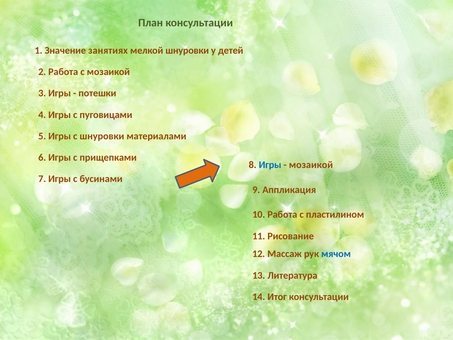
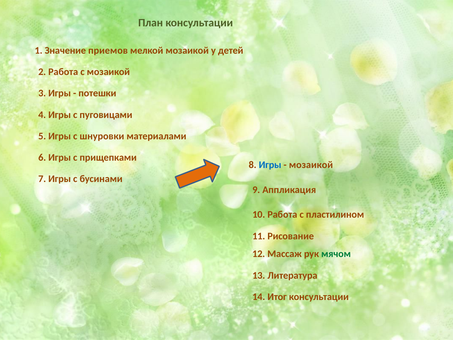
занятиях: занятиях -> приемов
мелкой шнуровки: шнуровки -> мозаикой
мячом colour: blue -> green
